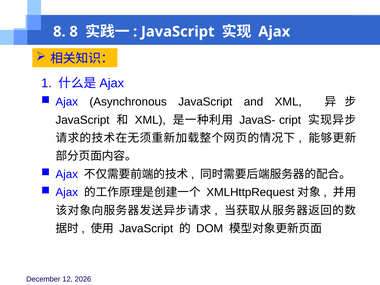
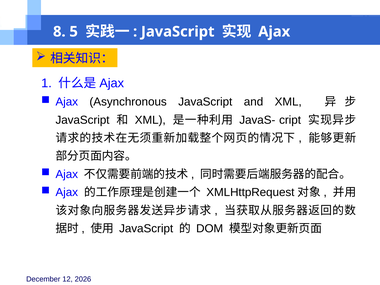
8 8: 8 -> 5
